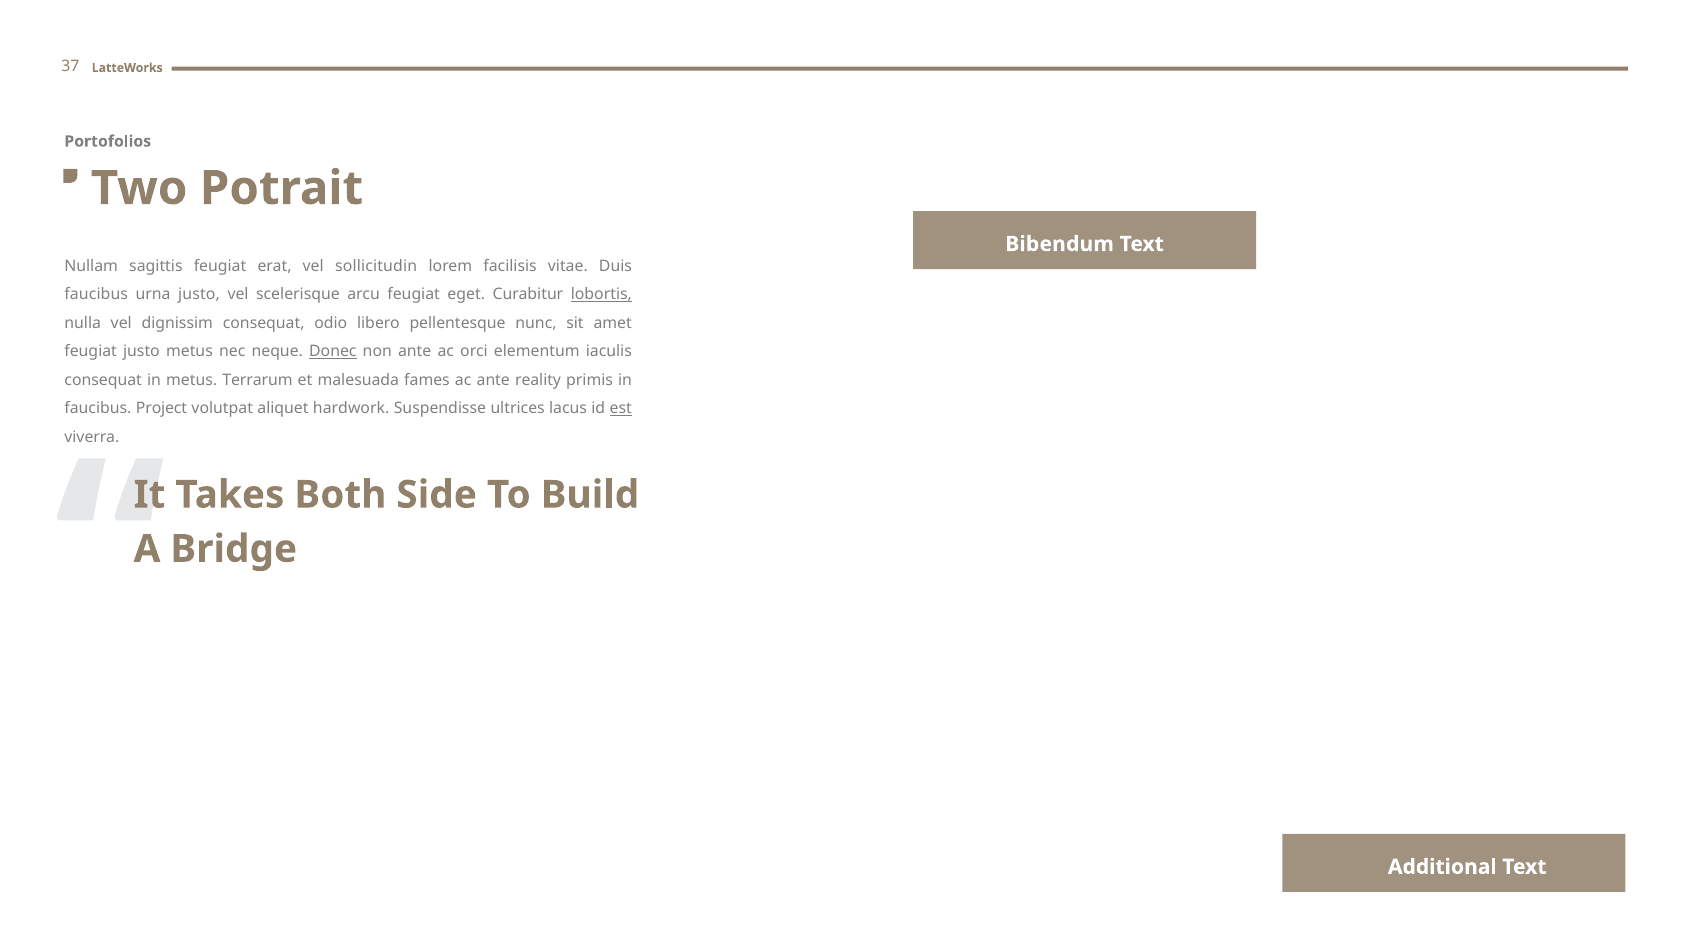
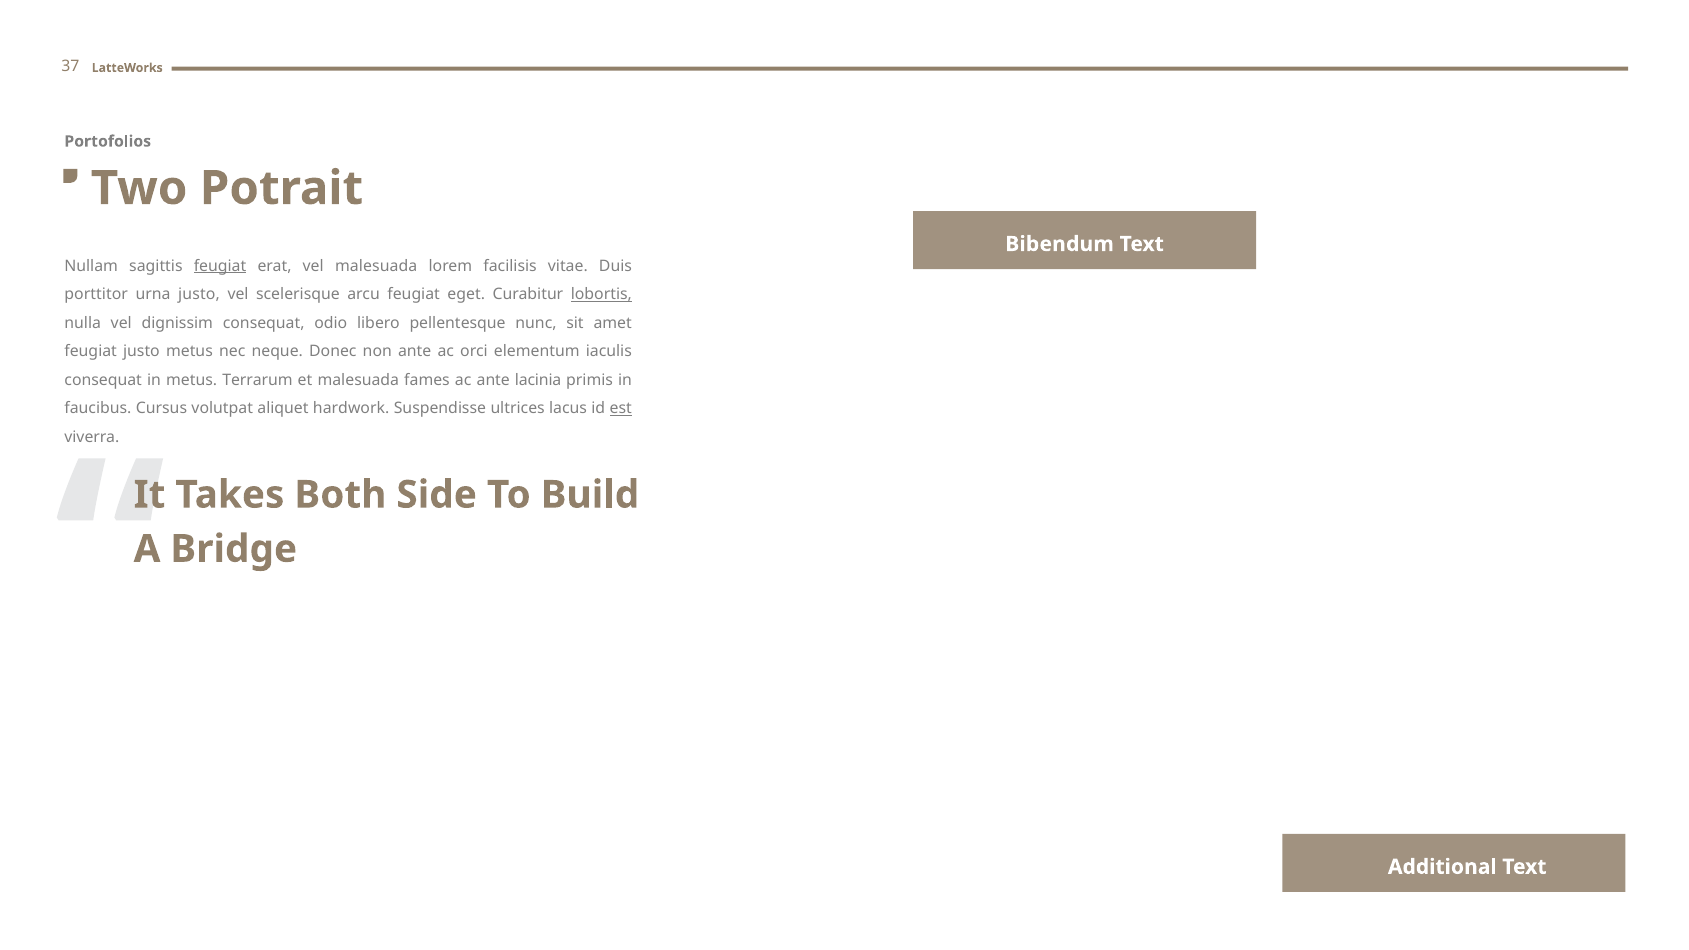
feugiat at (220, 266) underline: none -> present
vel sollicitudin: sollicitudin -> malesuada
faucibus at (96, 294): faucibus -> porttitor
Donec underline: present -> none
reality: reality -> lacinia
Project: Project -> Cursus
